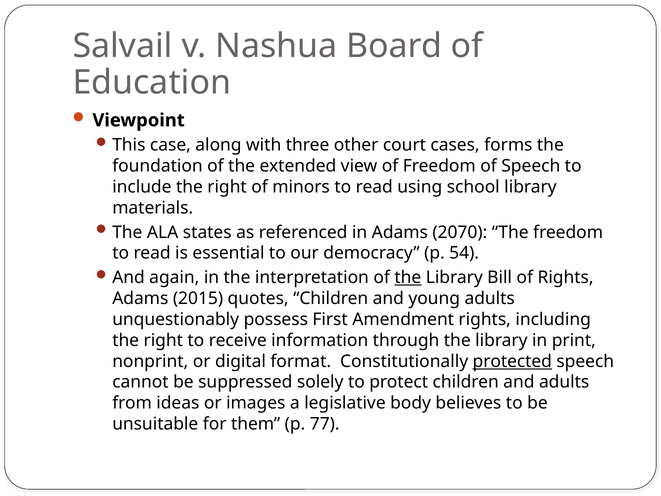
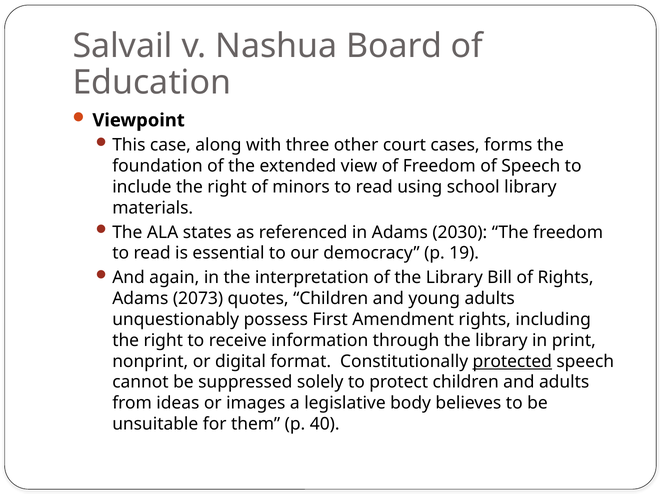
2070: 2070 -> 2030
54: 54 -> 19
the at (408, 277) underline: present -> none
2015: 2015 -> 2073
77: 77 -> 40
